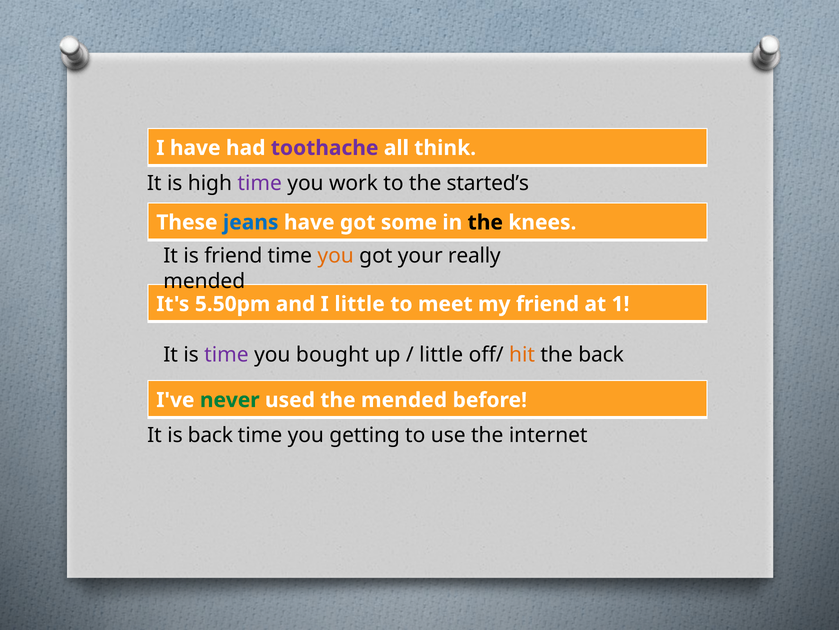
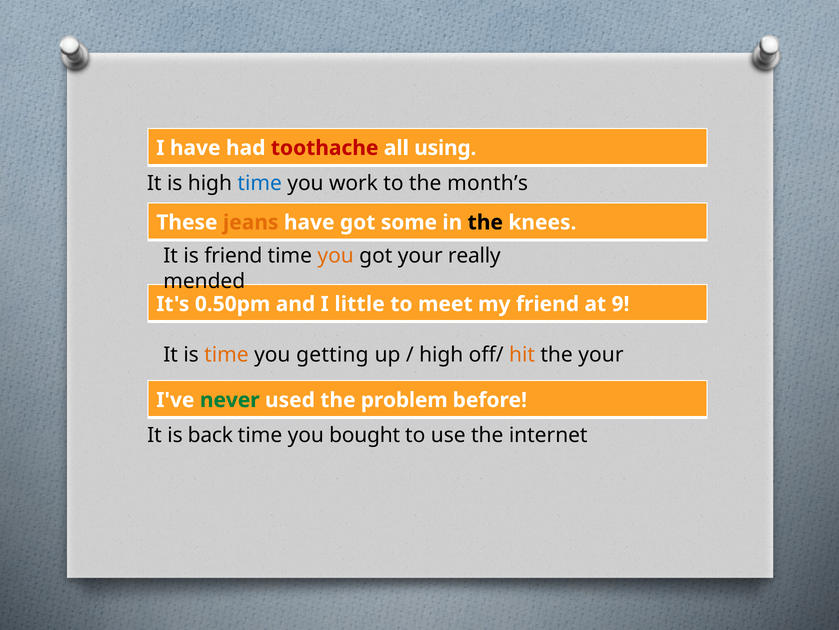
toothache colour: purple -> red
think: think -> using
time at (260, 183) colour: purple -> blue
started’s: started’s -> month’s
jeans colour: blue -> orange
5.50pm: 5.50pm -> 0.50pm
1: 1 -> 9
time at (226, 354) colour: purple -> orange
bought: bought -> getting
little at (441, 354): little -> high
the back: back -> your
the mended: mended -> problem
getting: getting -> bought
